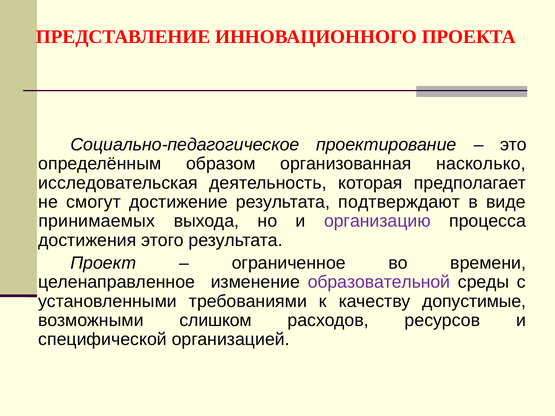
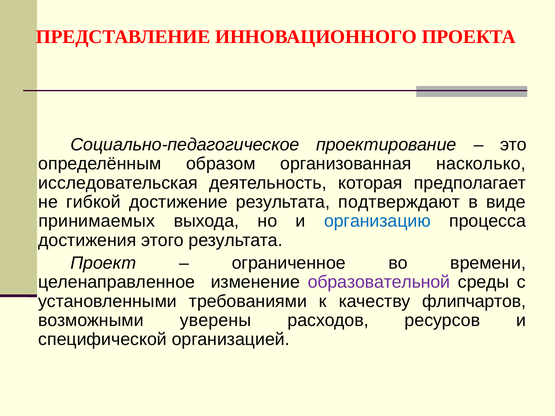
смогут: смогут -> гибкой
организацию colour: purple -> blue
допустимые: допустимые -> флипчартов
слишком: слишком -> уверены
